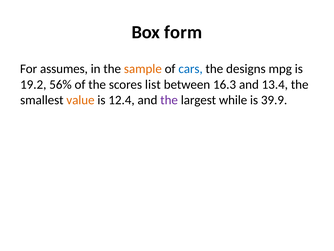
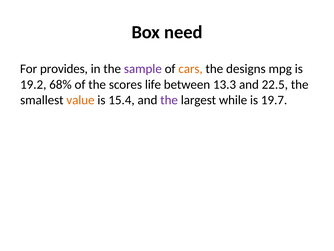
form: form -> need
assumes: assumes -> provides
sample colour: orange -> purple
cars colour: blue -> orange
56%: 56% -> 68%
list: list -> life
16.3: 16.3 -> 13.3
13.4: 13.4 -> 22.5
12.4: 12.4 -> 15.4
39.9: 39.9 -> 19.7
